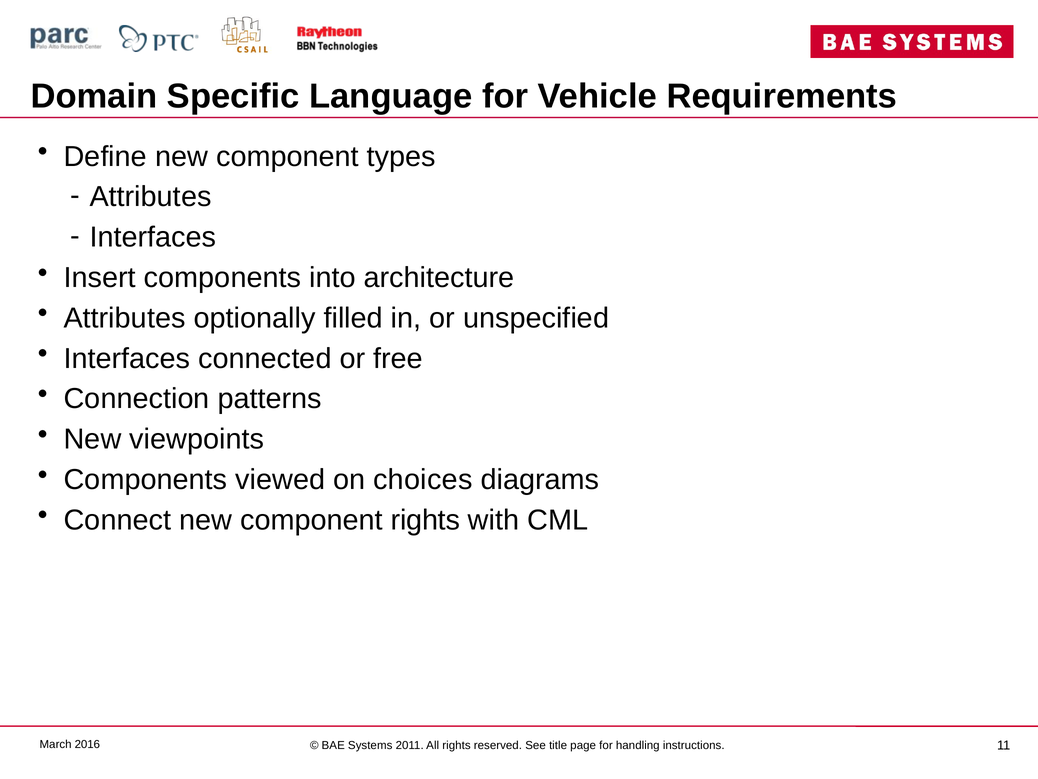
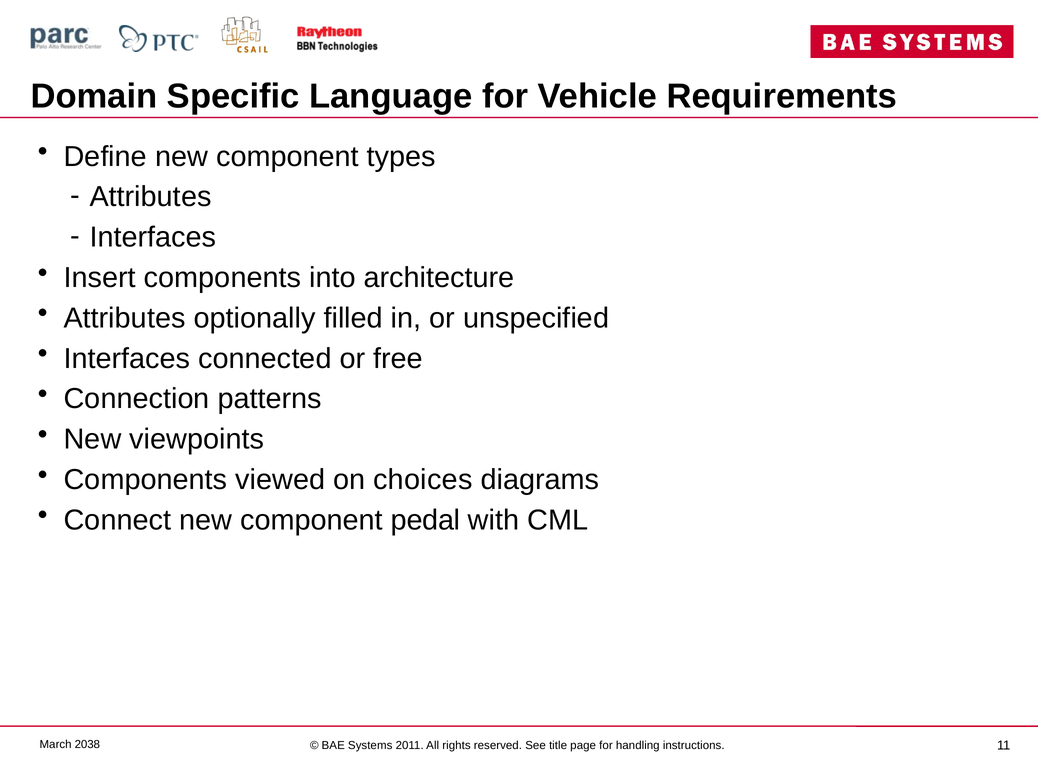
component rights: rights -> pedal
2016: 2016 -> 2038
